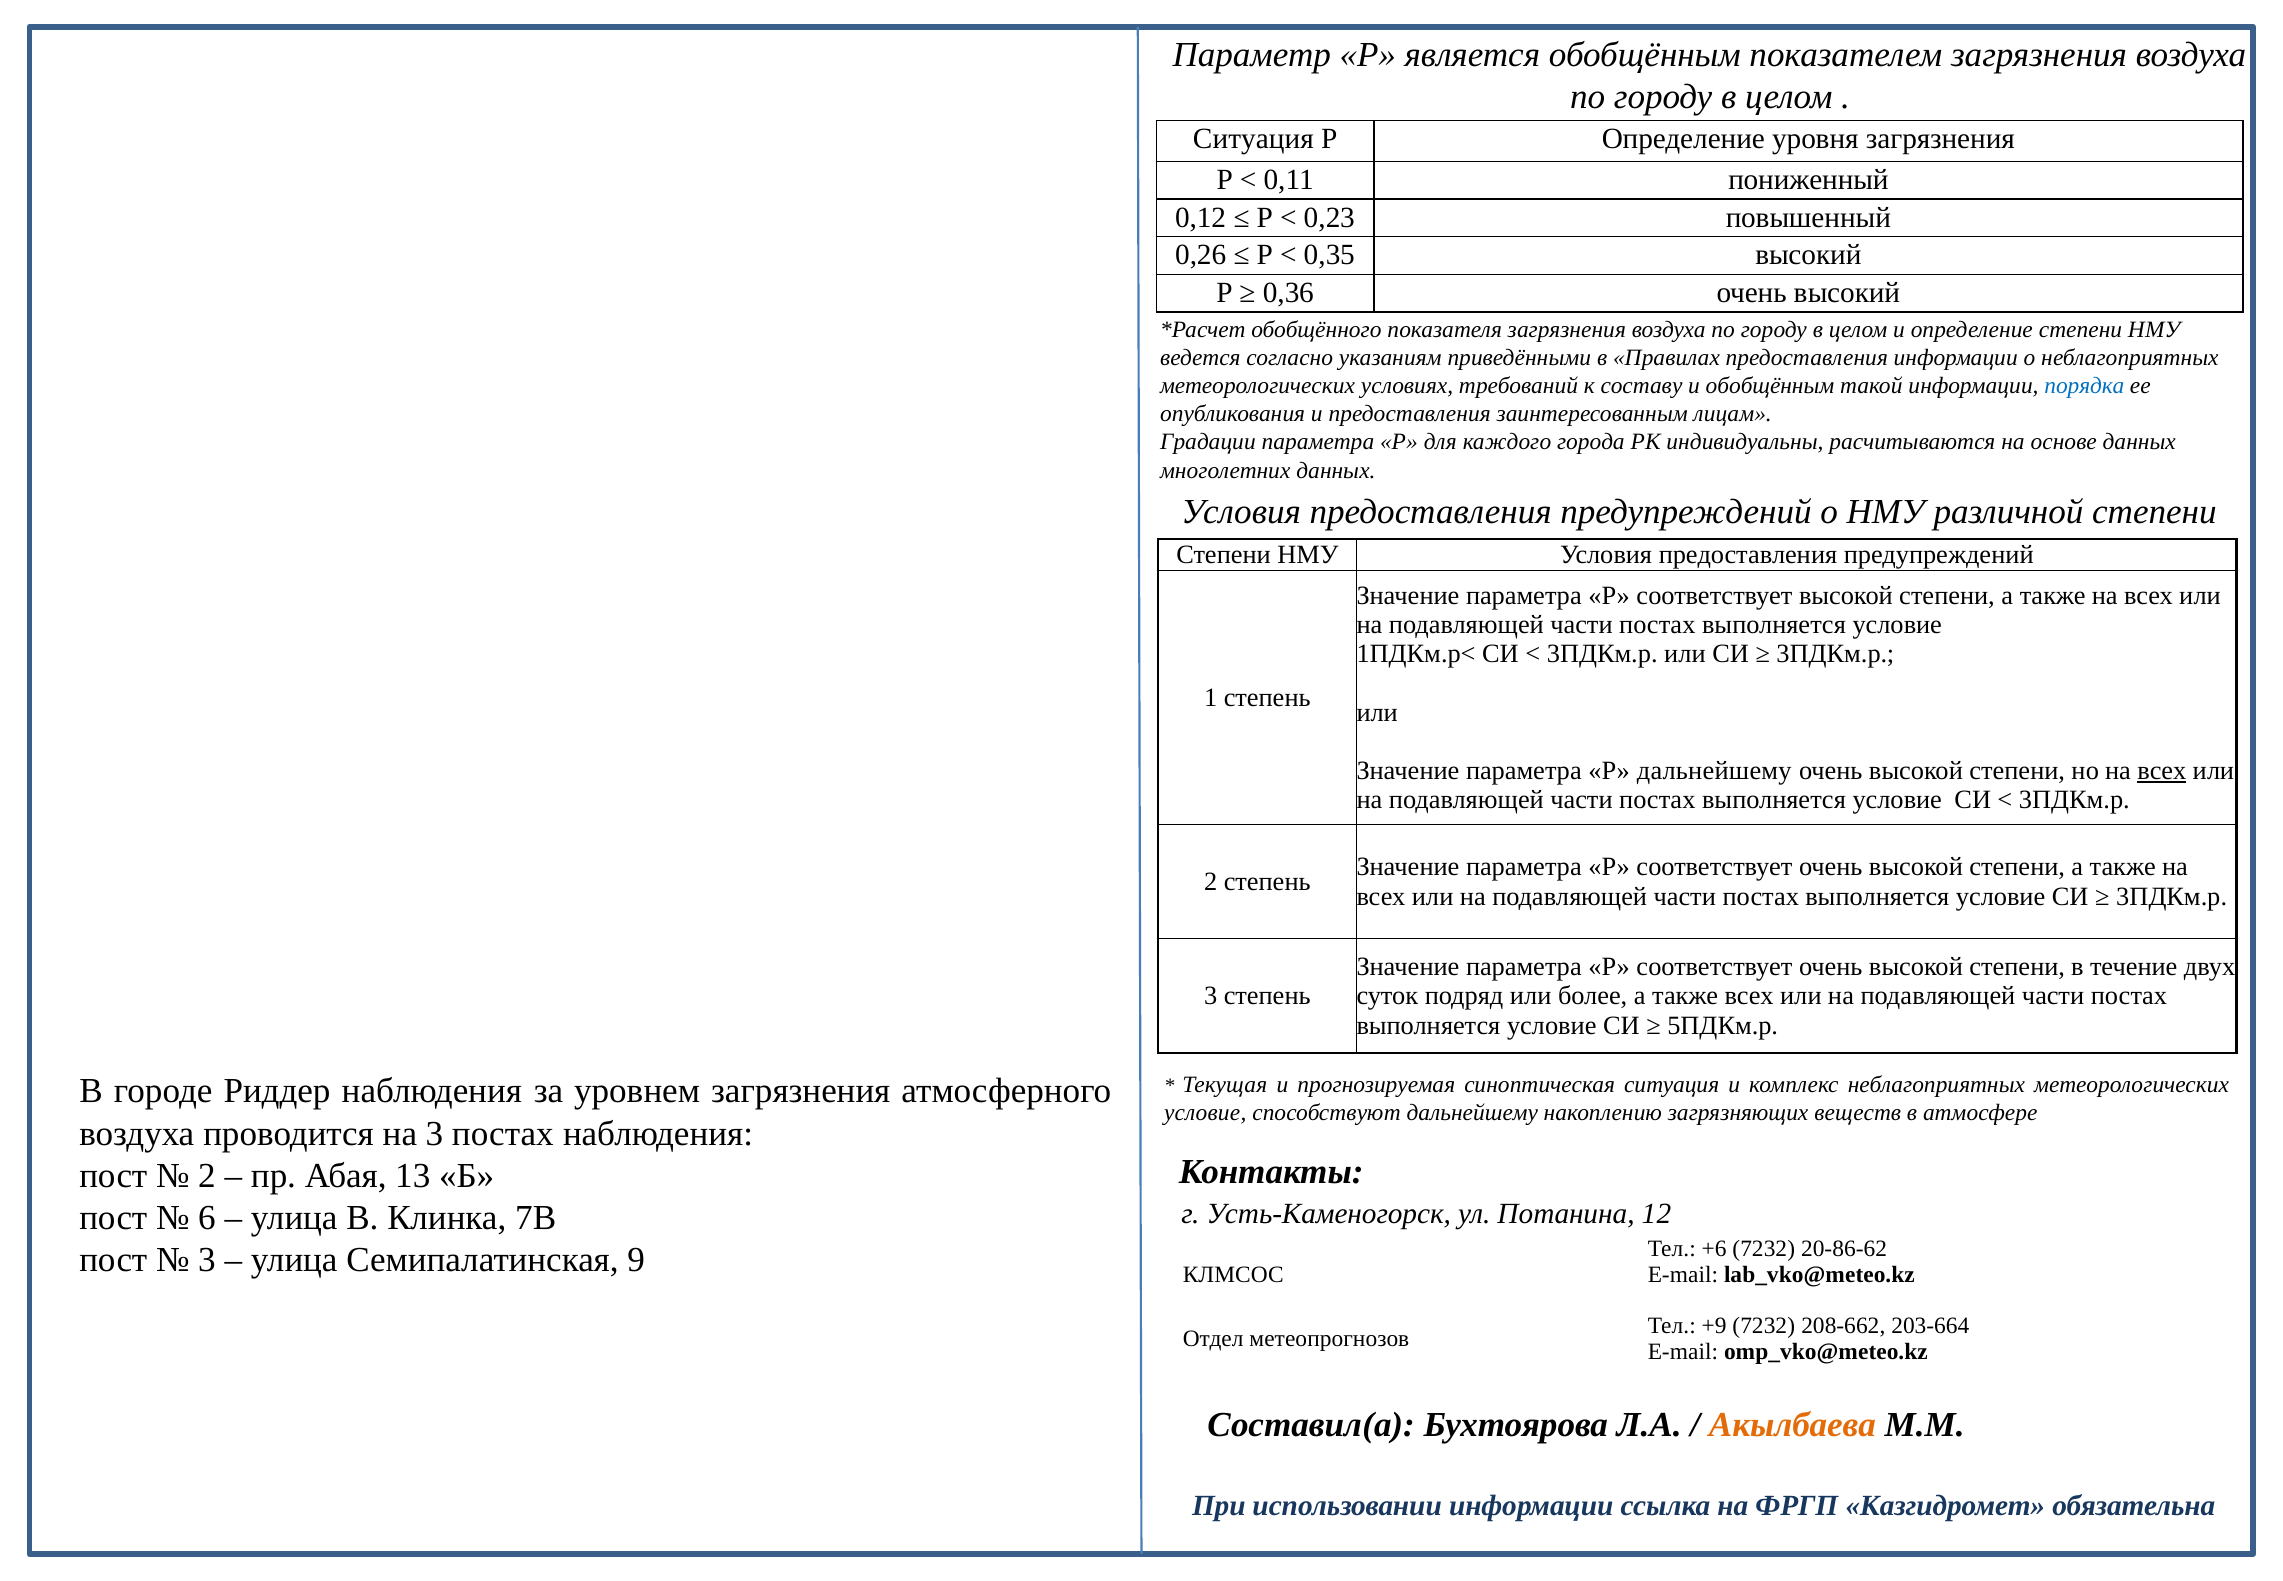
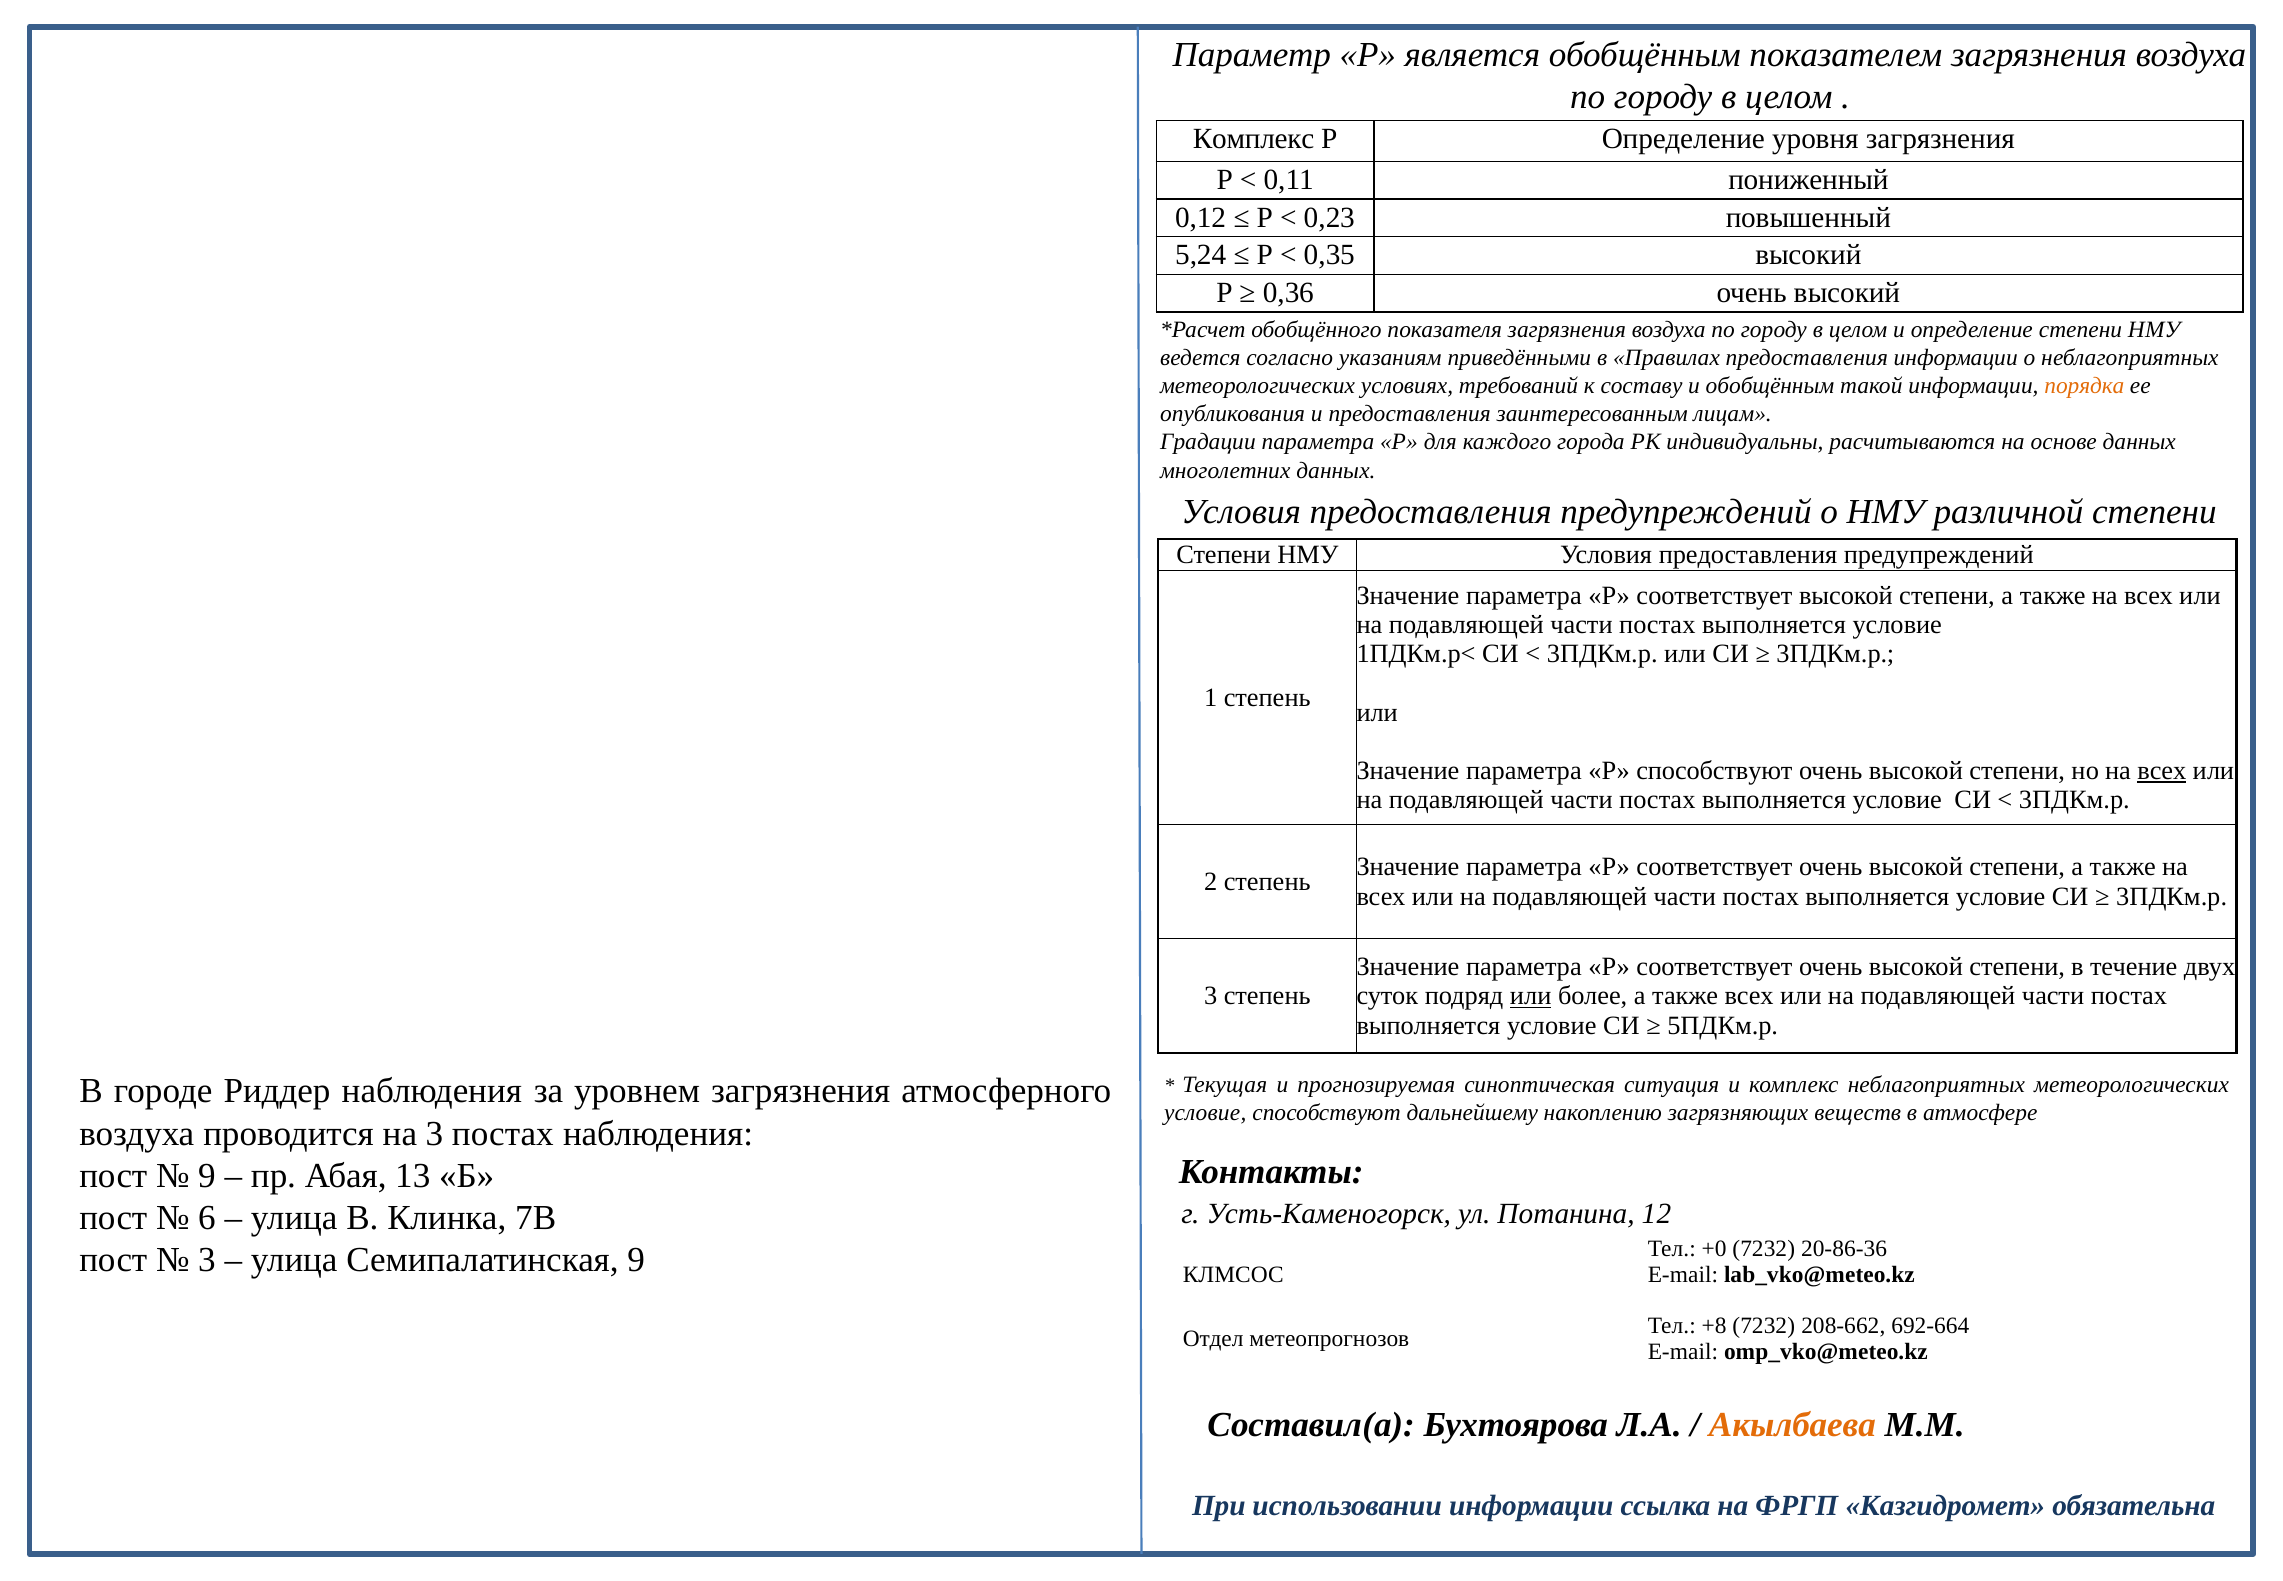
Ситуация at (1253, 139): Ситуация -> Комплекс
0,26: 0,26 -> 5,24
порядка colour: blue -> orange
Р дальнейшему: дальнейшему -> способствуют
или at (1531, 996) underline: none -> present
2 at (207, 1175): 2 -> 9
+6: +6 -> +0
20-86-62: 20-86-62 -> 20-86-36
+9: +9 -> +8
203-664: 203-664 -> 692-664
